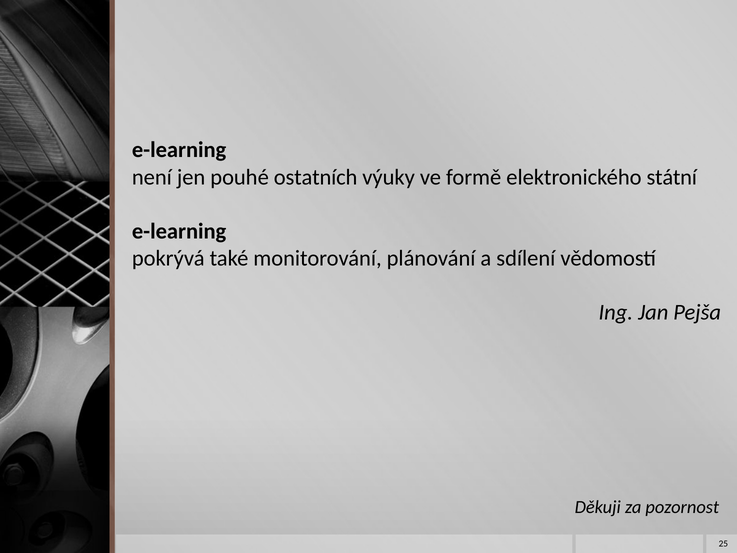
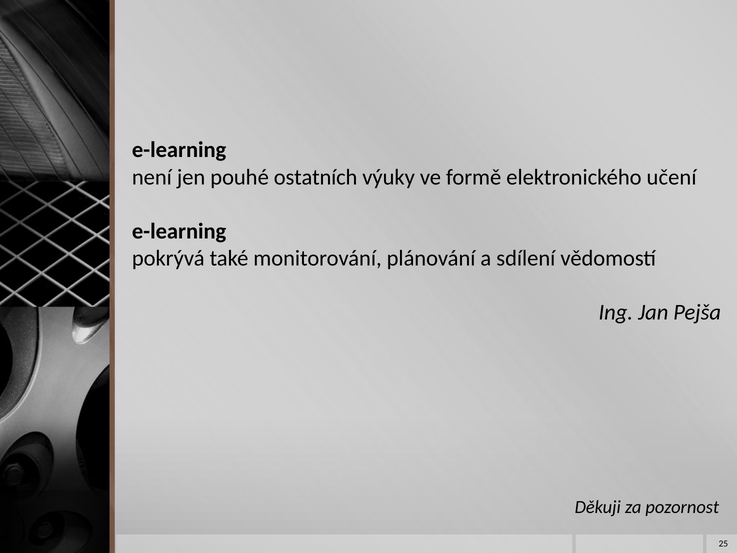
státní: státní -> učení
